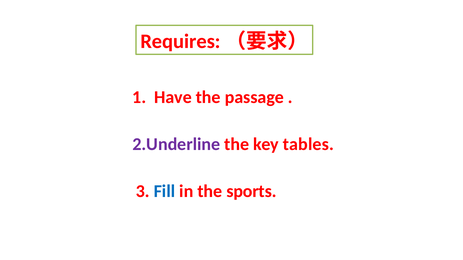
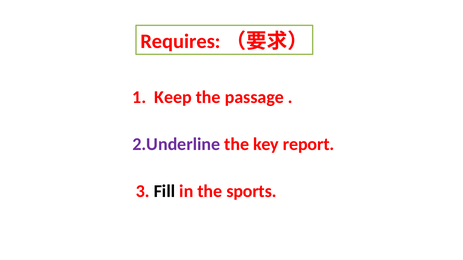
Have: Have -> Keep
tables: tables -> report
Fill colour: blue -> black
